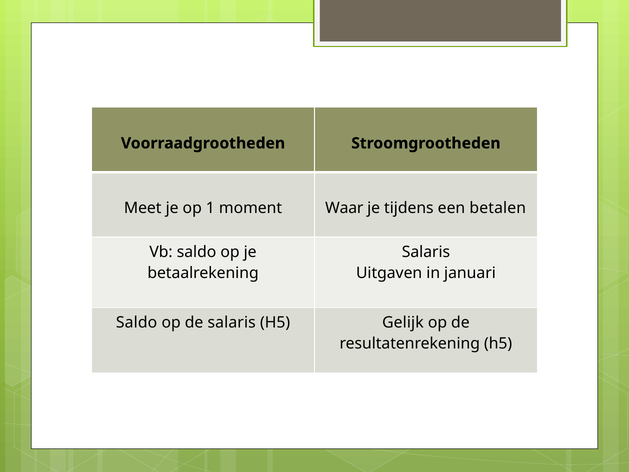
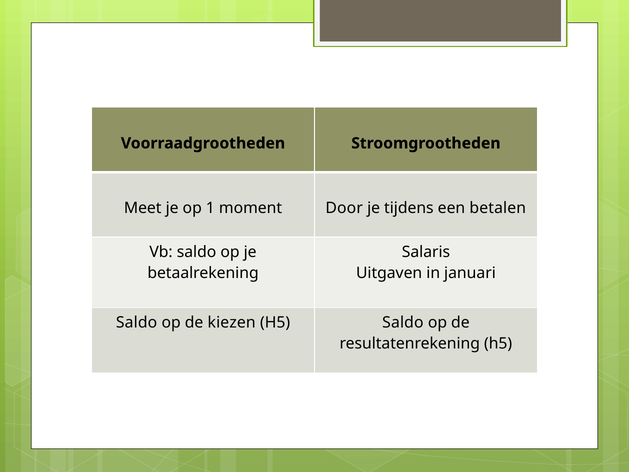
Waar: Waar -> Door
de salaris: salaris -> kiezen
H5 Gelijk: Gelijk -> Saldo
